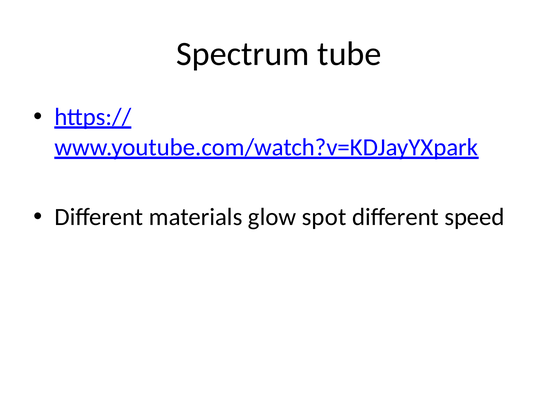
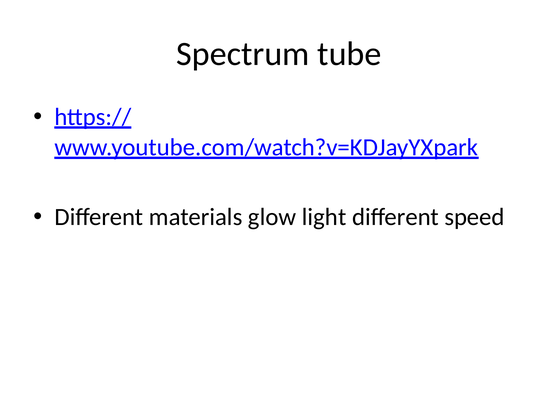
spot: spot -> light
